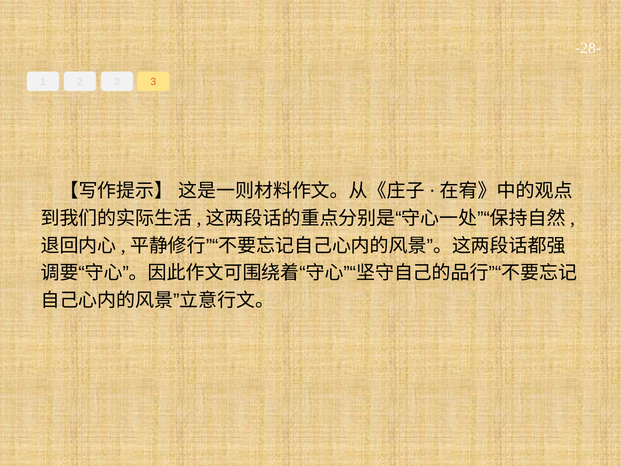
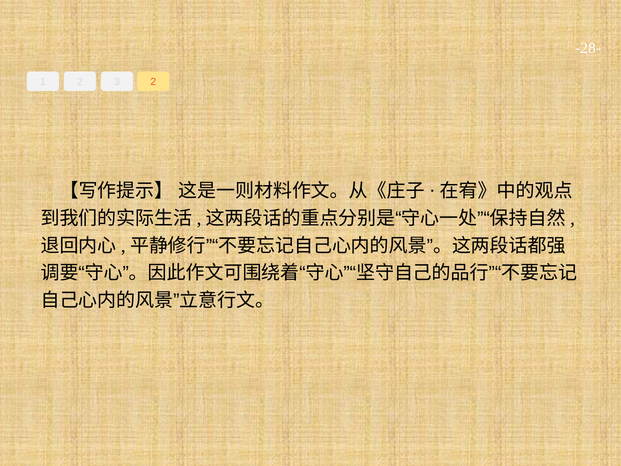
2 3: 3 -> 2
